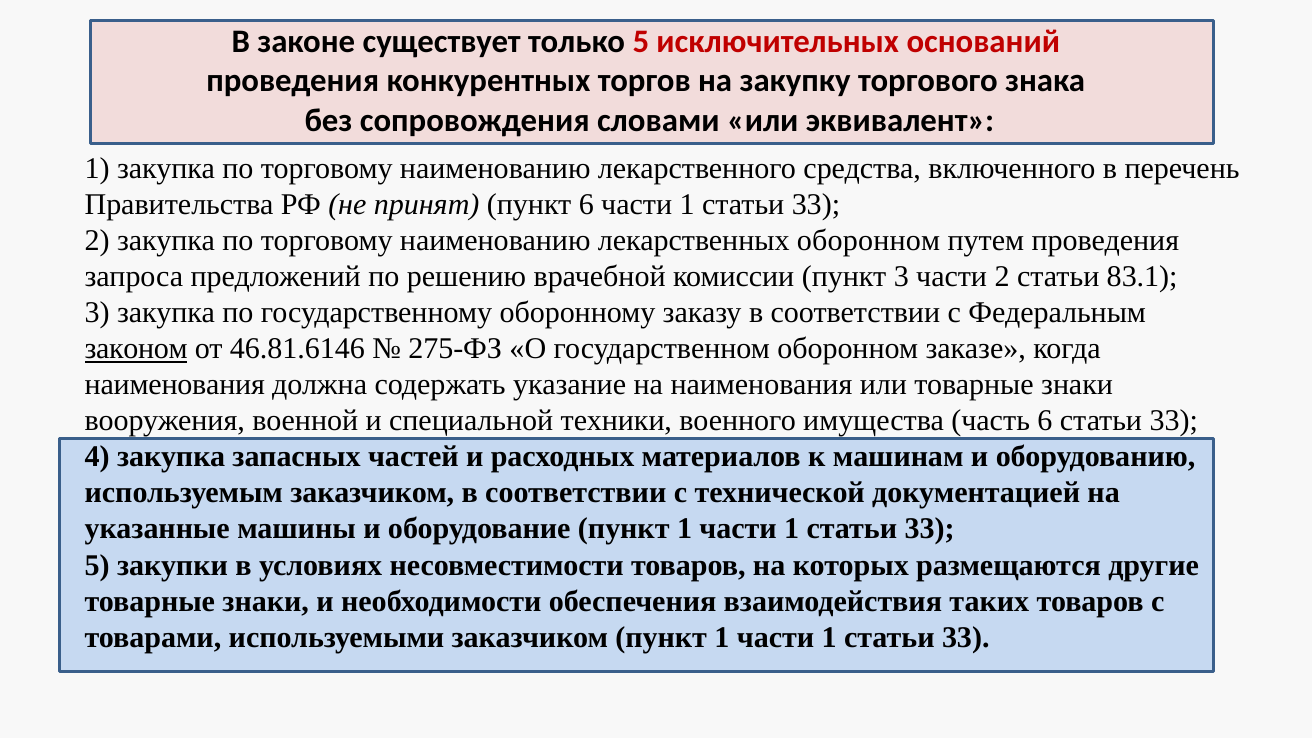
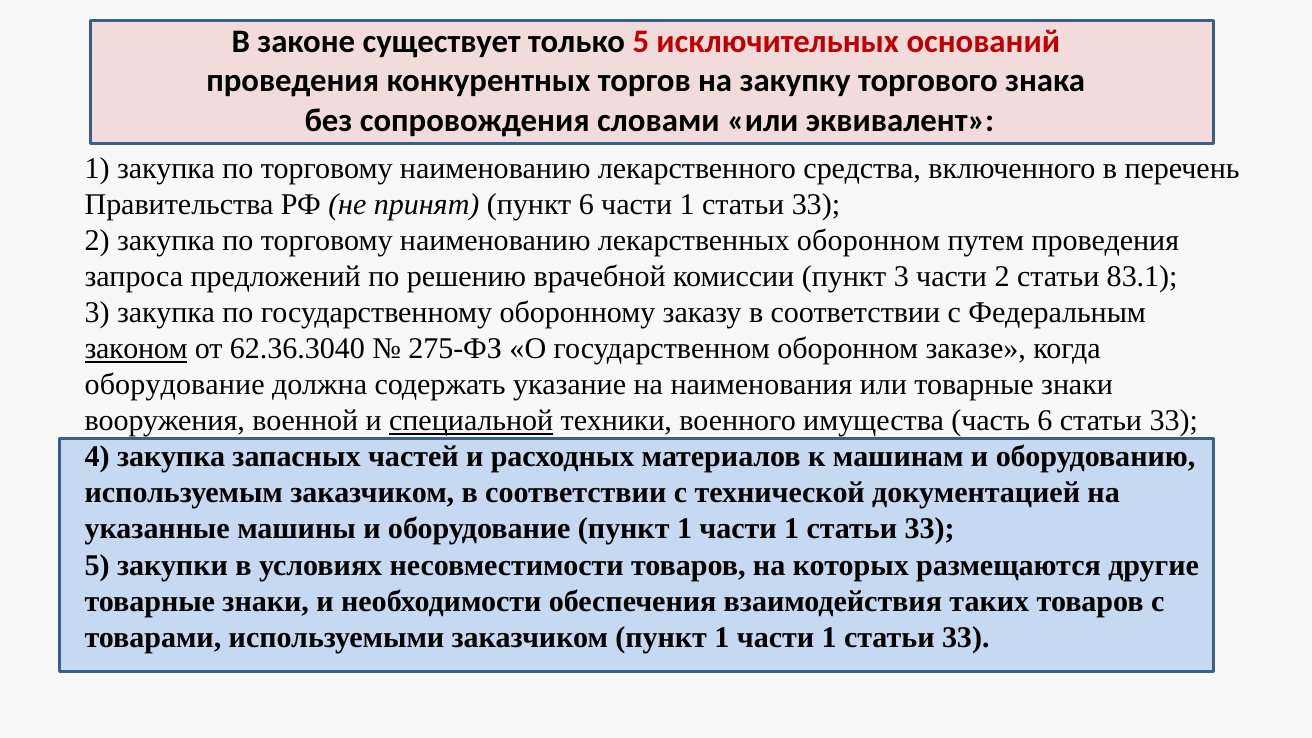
46.81.6146: 46.81.6146 -> 62.36.3040
наименования at (175, 385): наименования -> оборудование
специальной underline: none -> present
